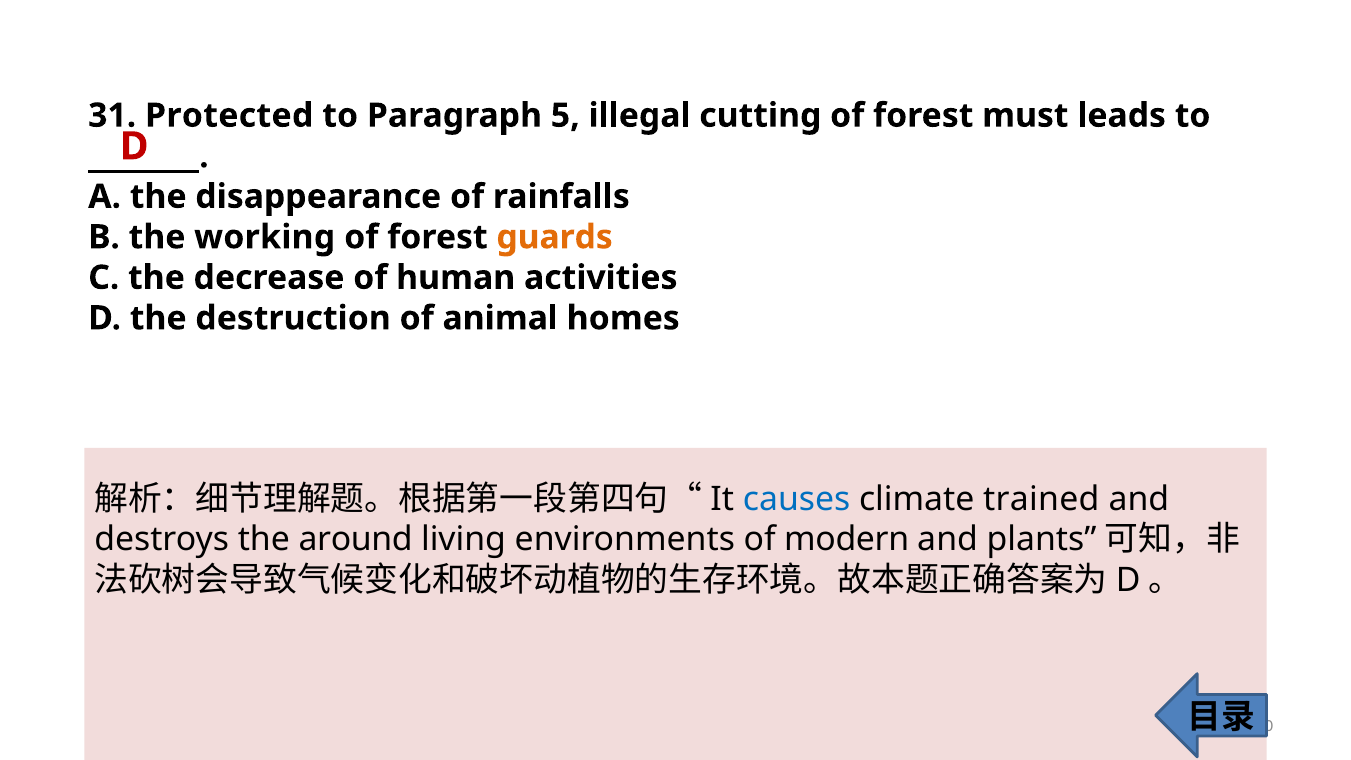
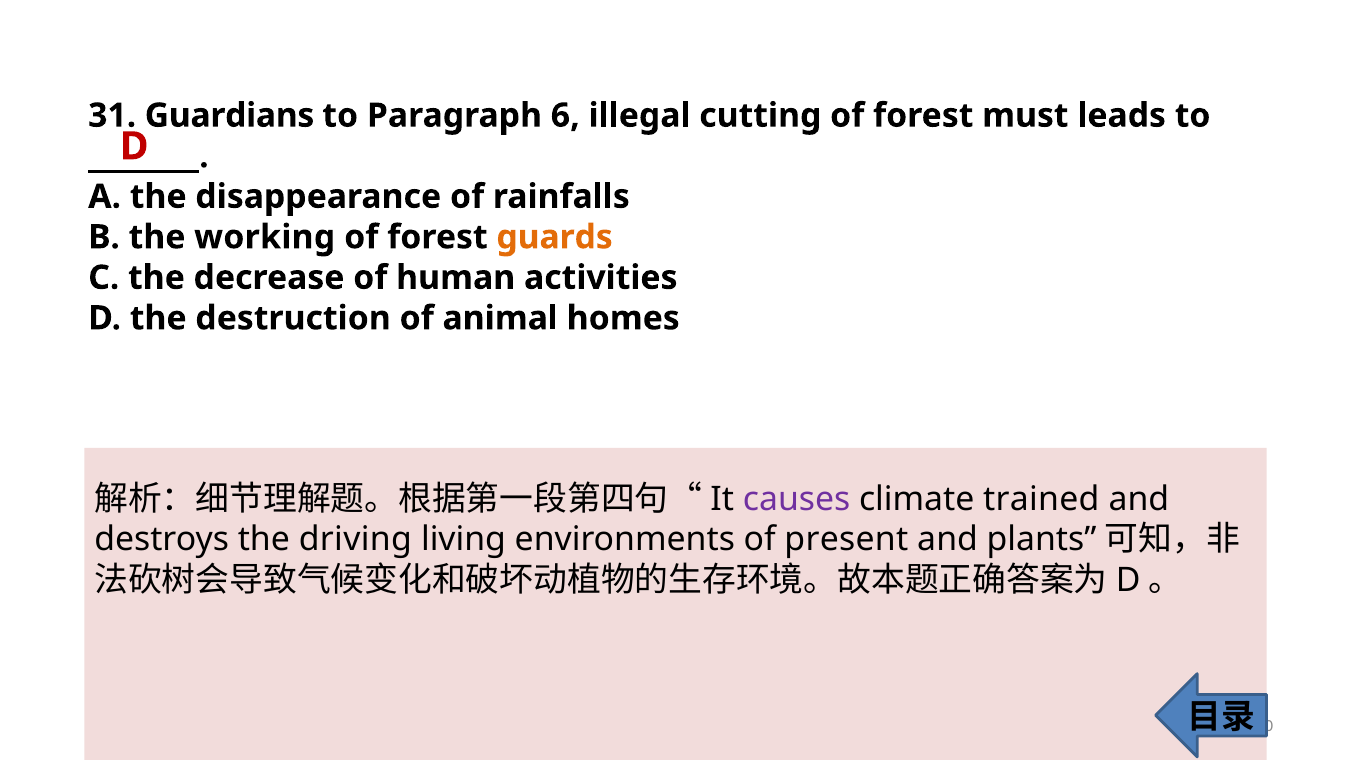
Protected: Protected -> Guardians
5: 5 -> 6
causes colour: blue -> purple
around: around -> driving
modern: modern -> present
